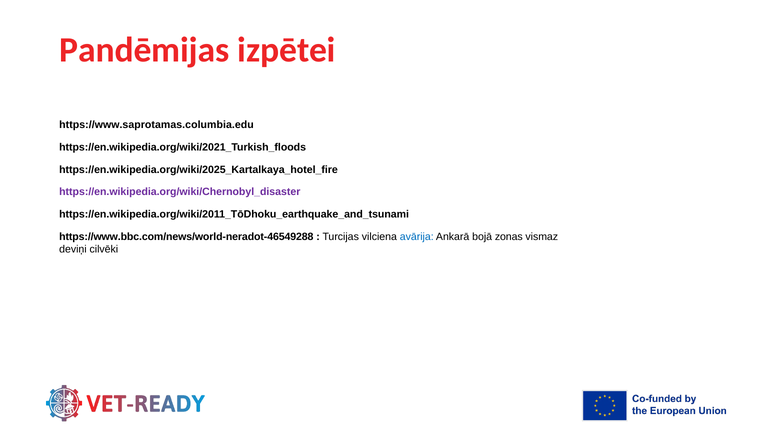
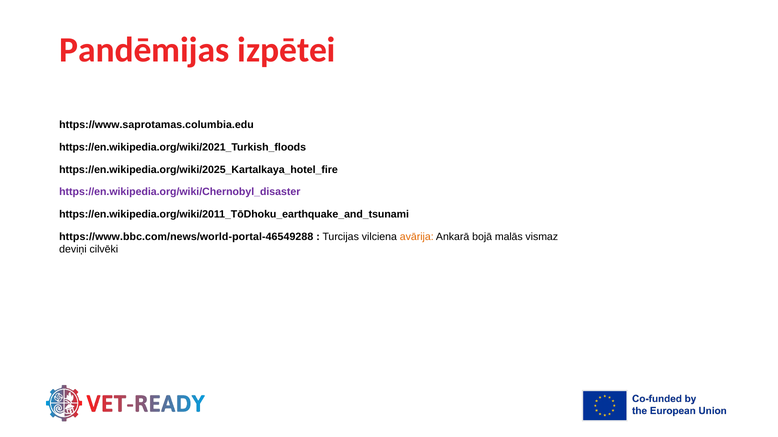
https://www.bbc.com/news/world-neradot-46549288: https://www.bbc.com/news/world-neradot-46549288 -> https://www.bbc.com/news/world-portal-46549288
avārija colour: blue -> orange
zonas: zonas -> malās
